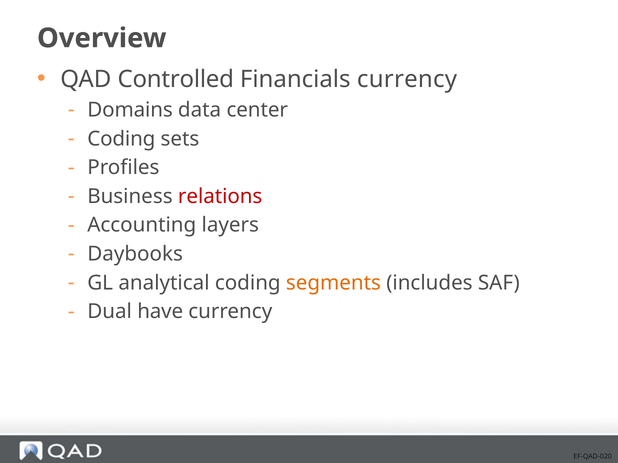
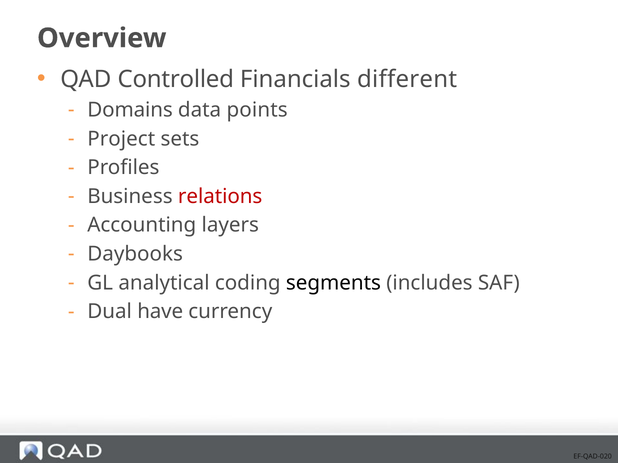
Financials currency: currency -> different
center: center -> points
Coding at (121, 139): Coding -> Project
segments colour: orange -> black
